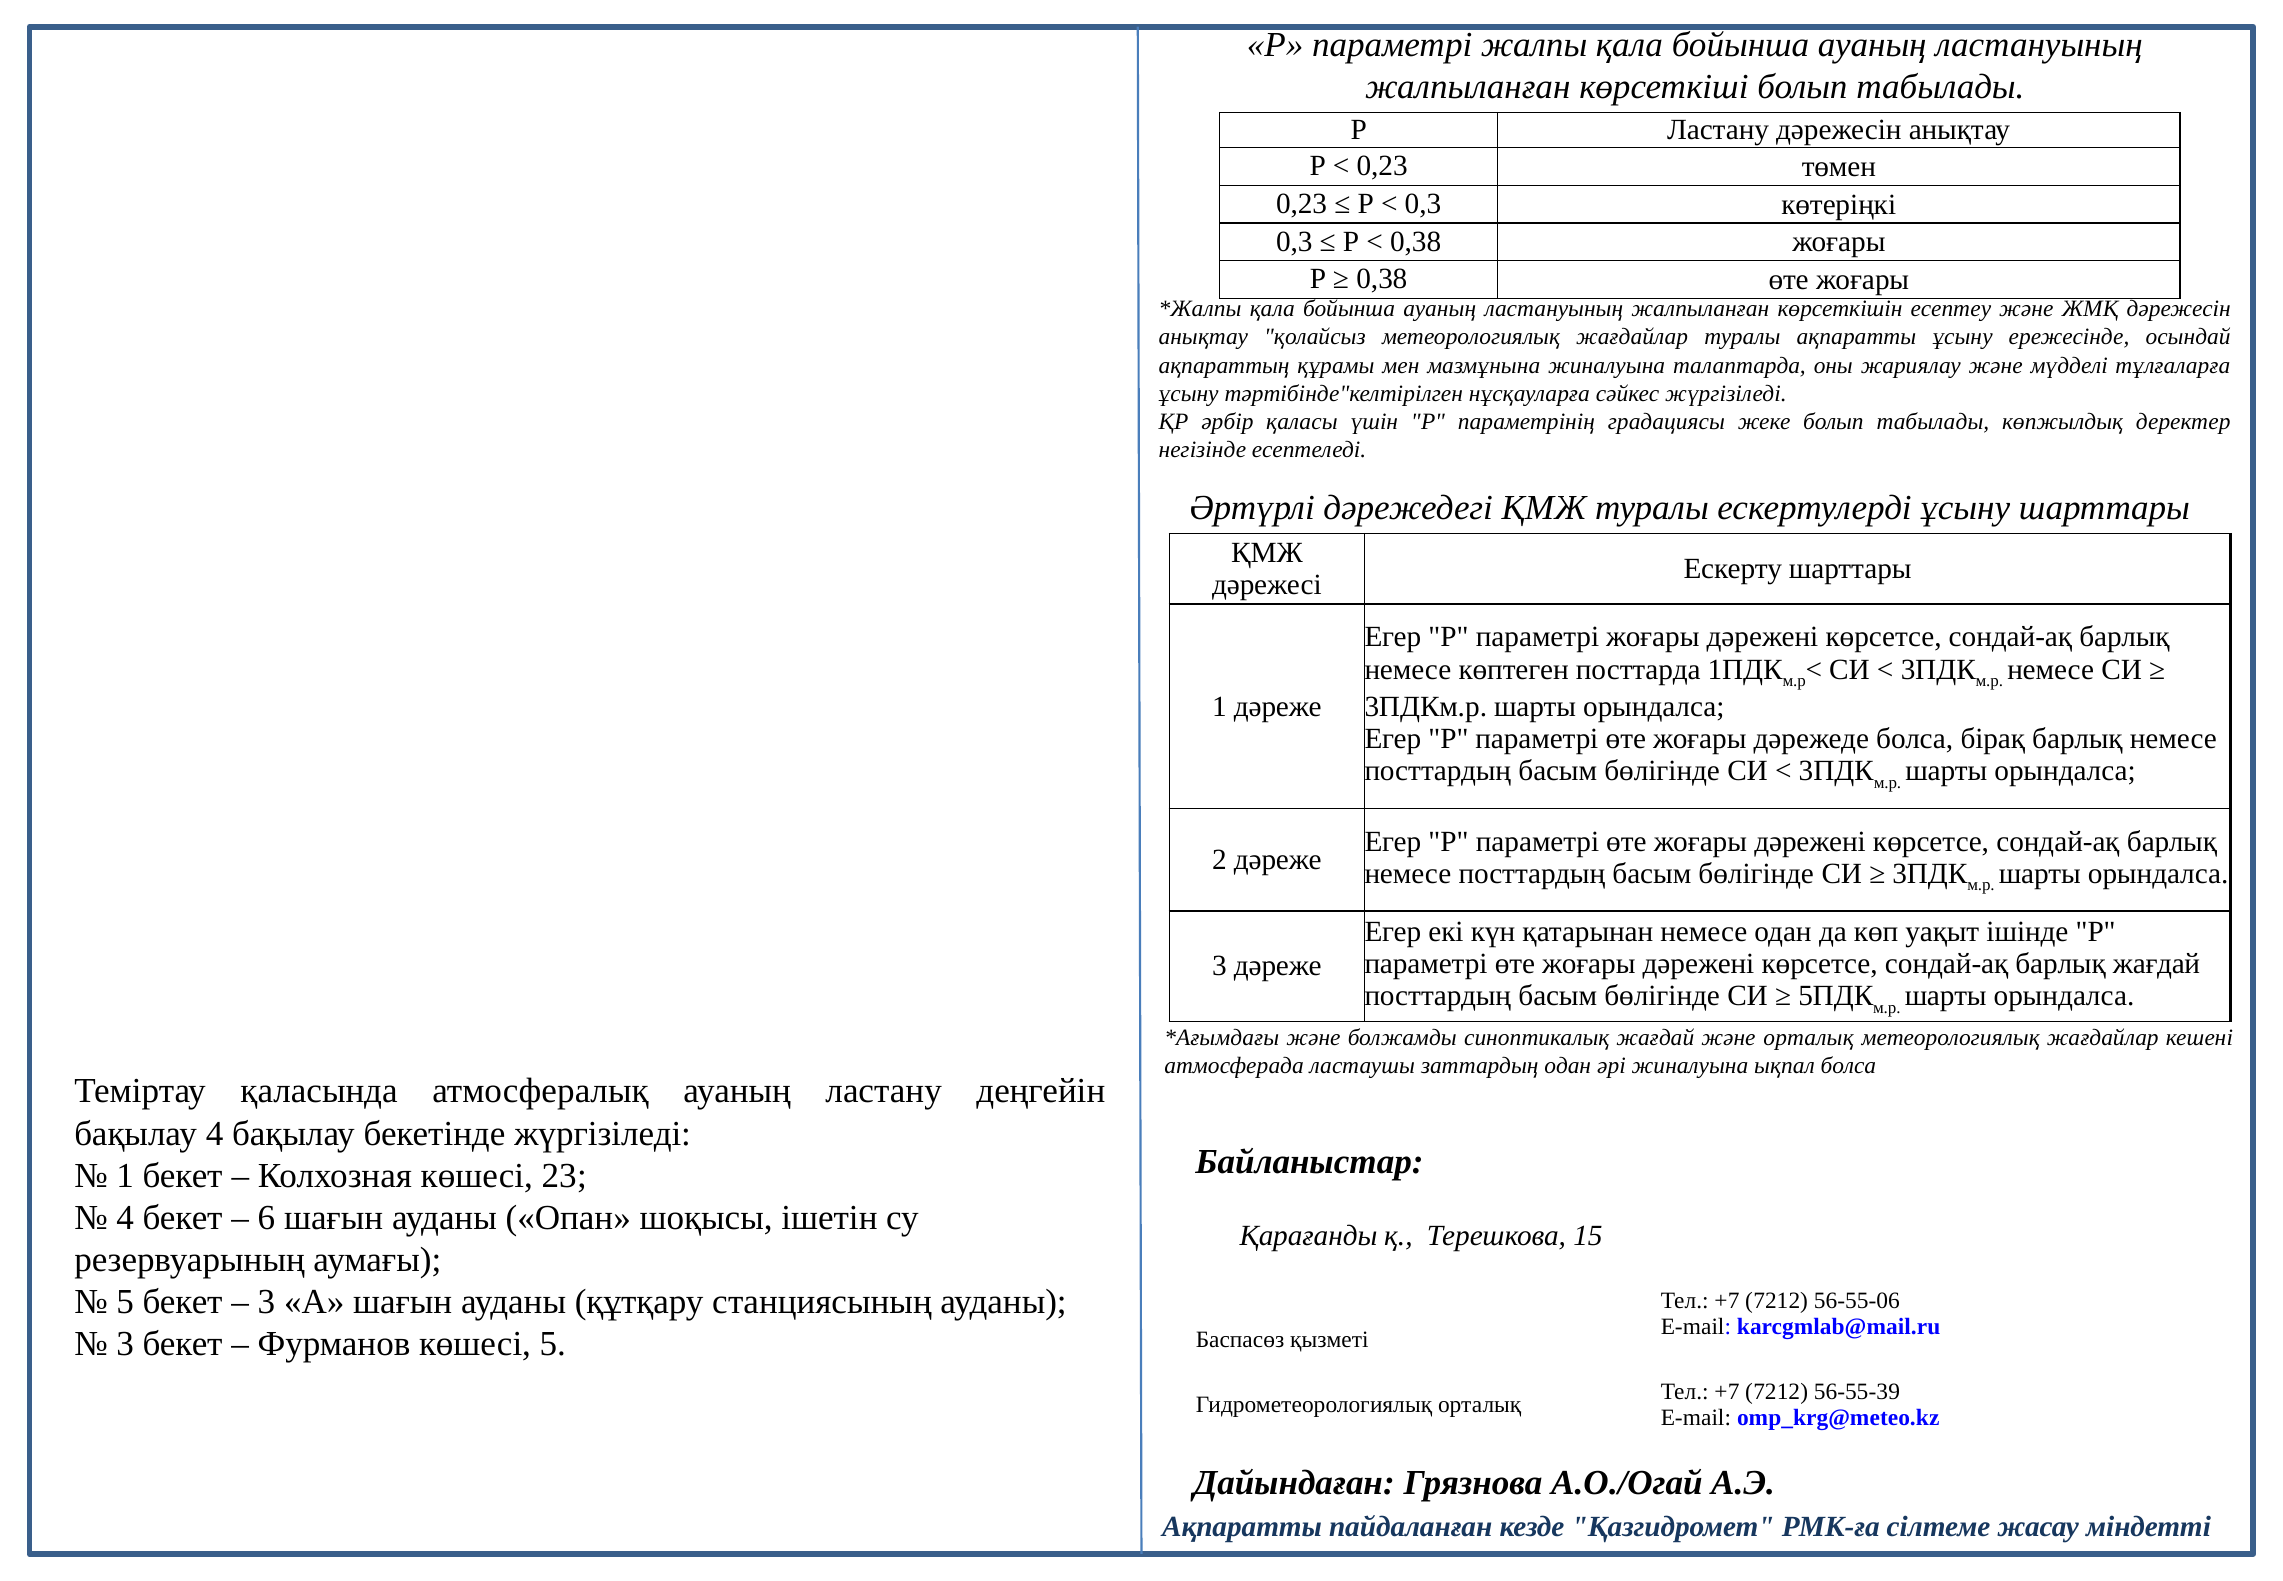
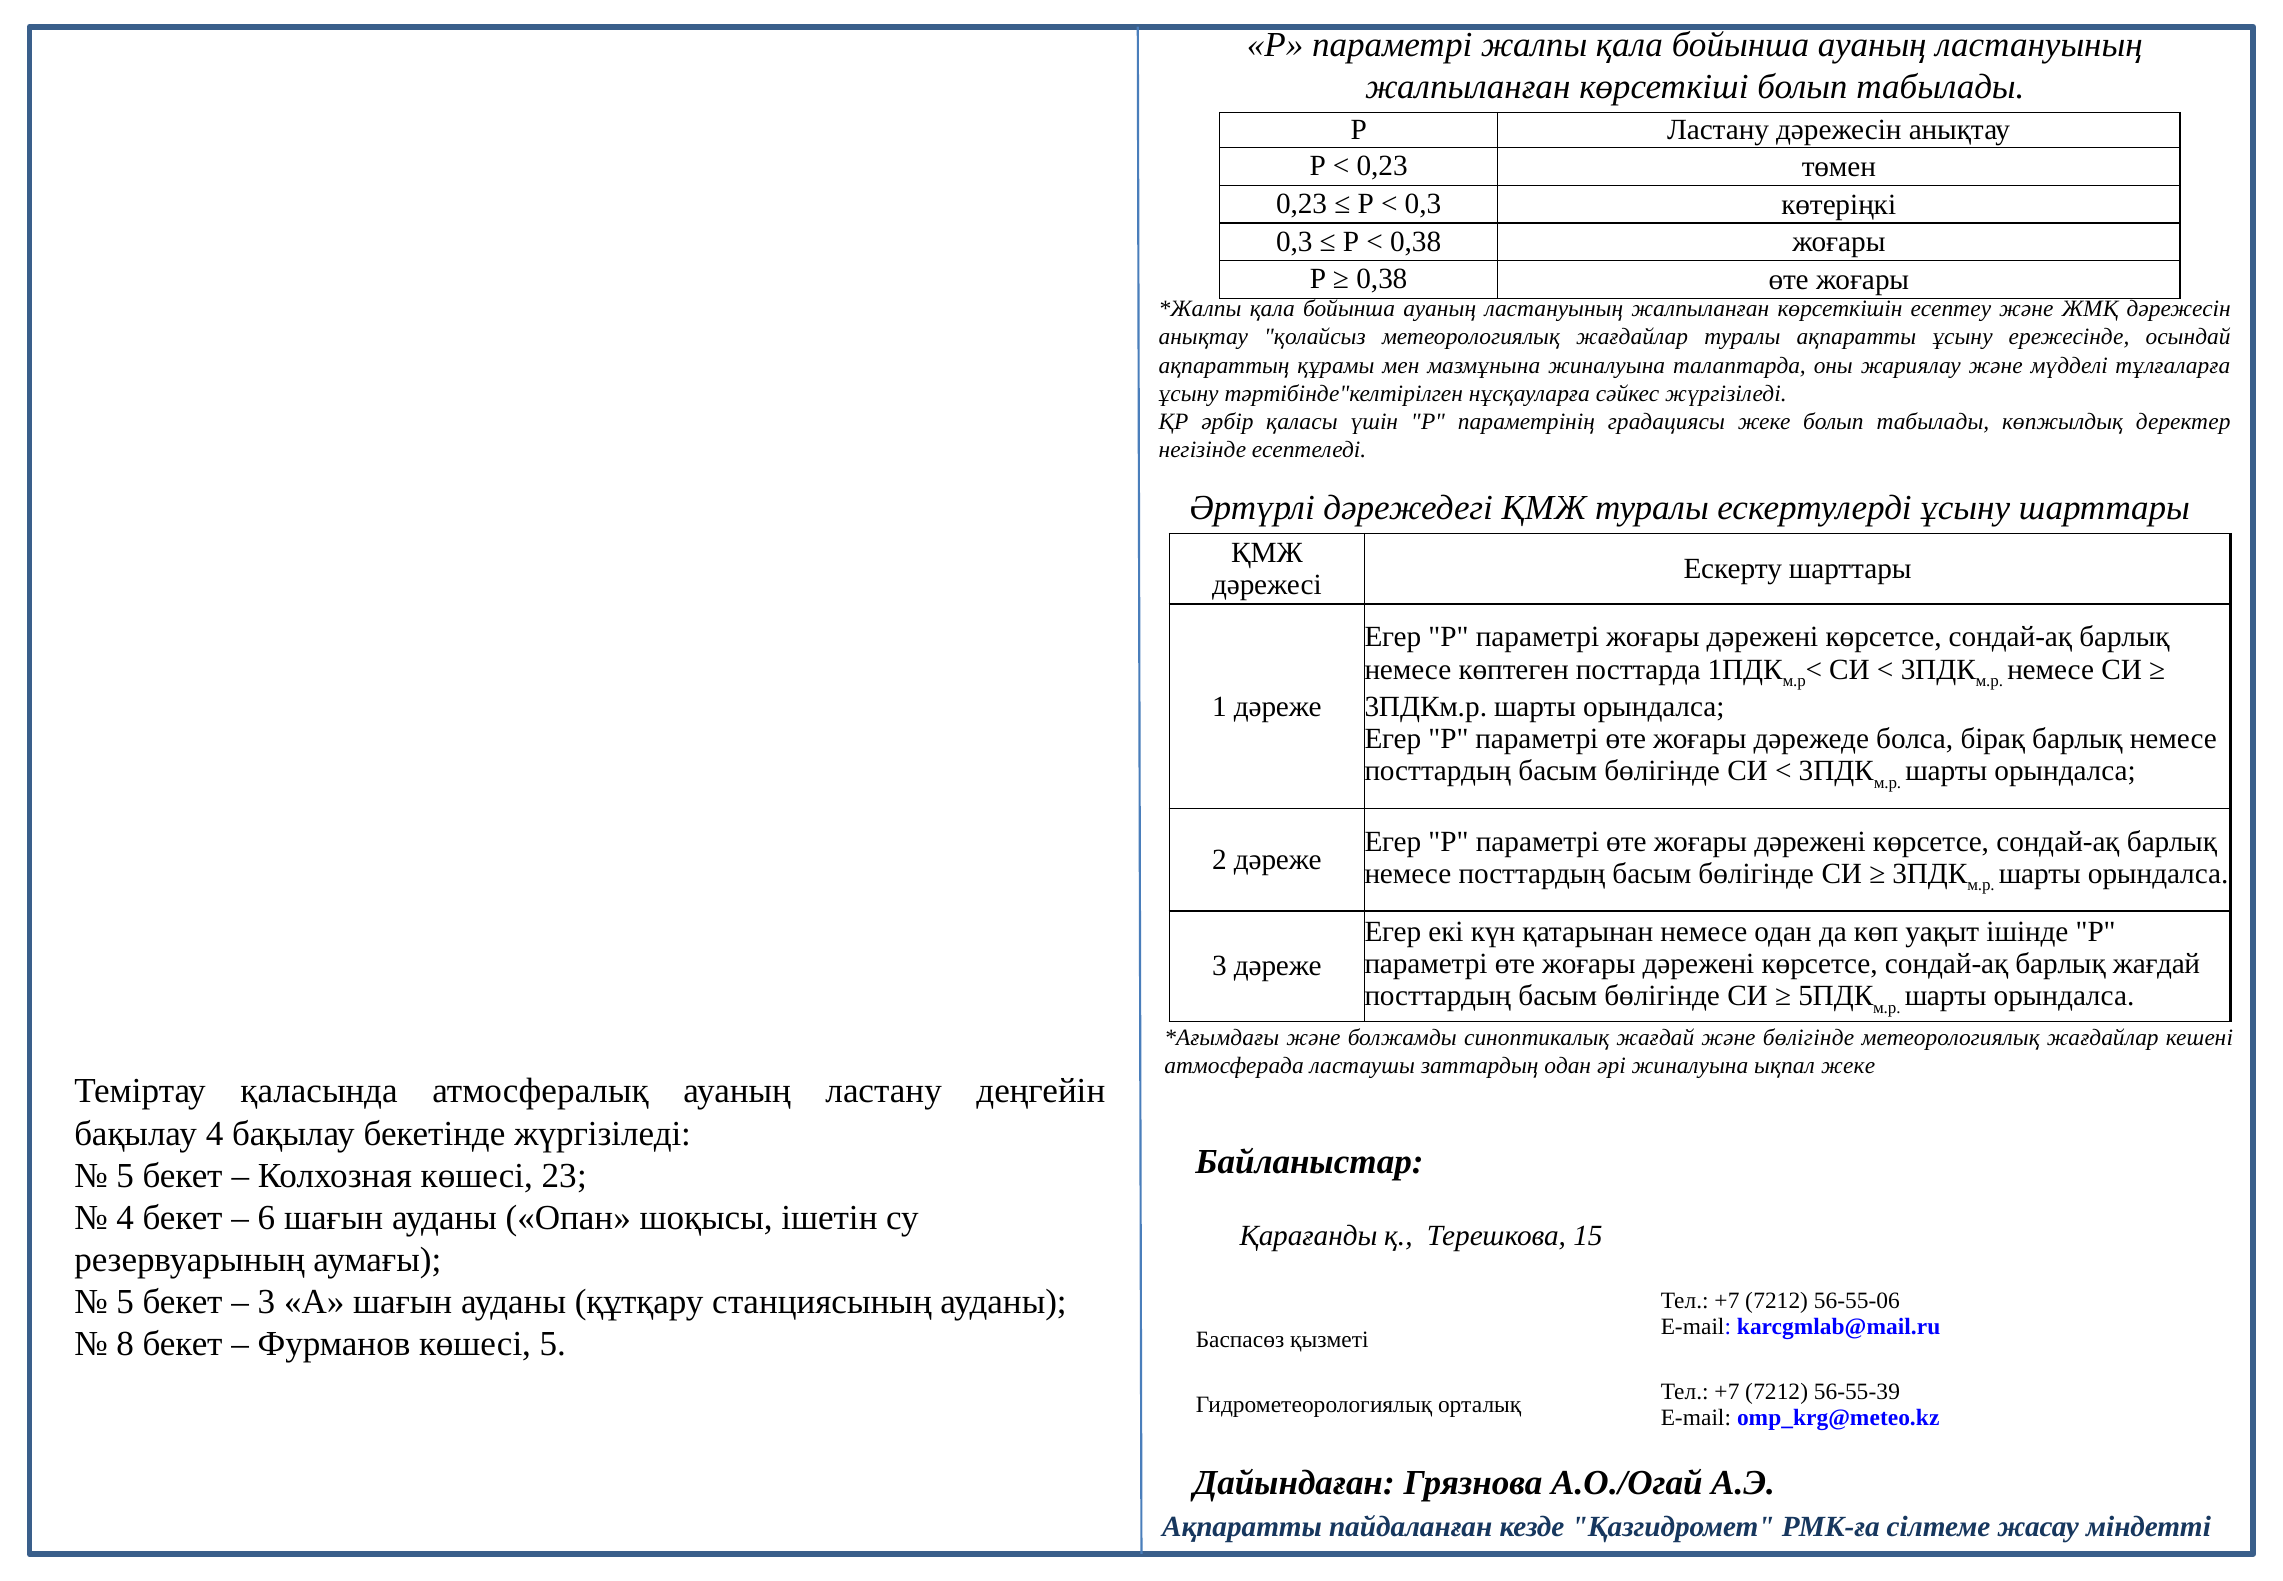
және орталық: орталық -> бөлігінде
ықпал болса: болса -> жеке
1 at (125, 1175): 1 -> 5
3 at (125, 1344): 3 -> 8
